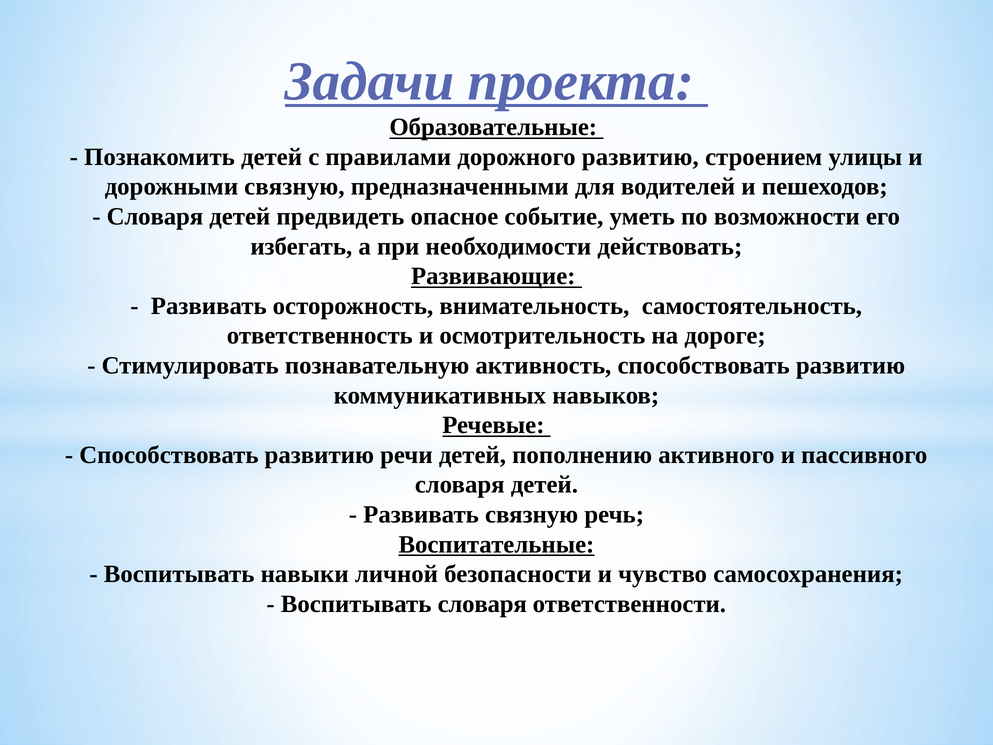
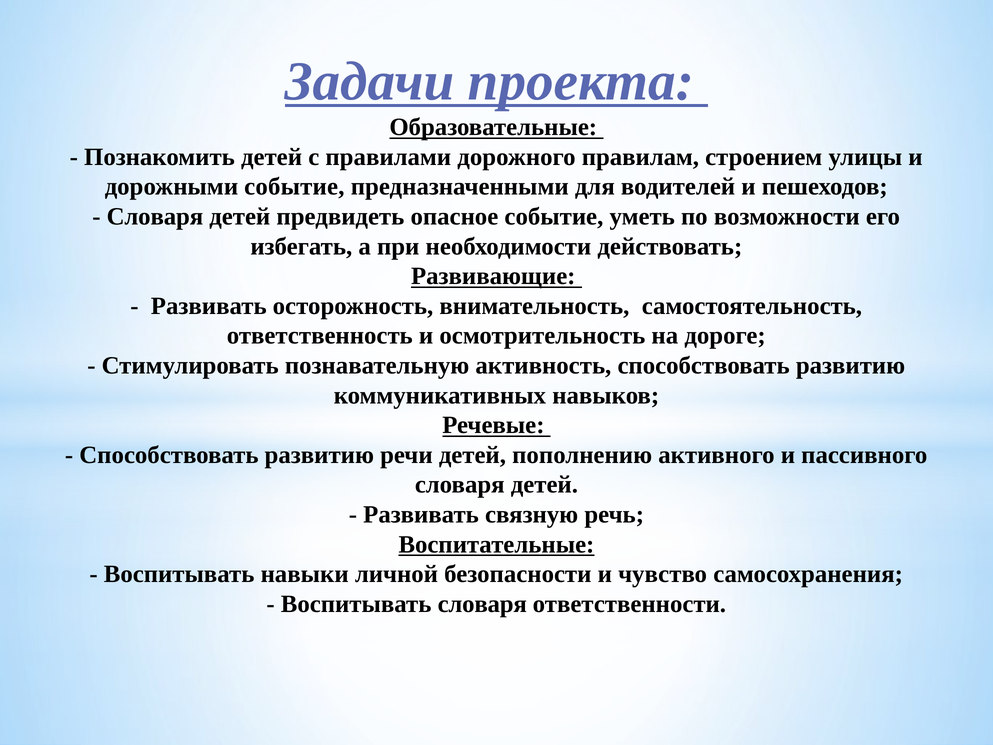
дорожного развитию: развитию -> правилам
дорожными связную: связную -> событие
